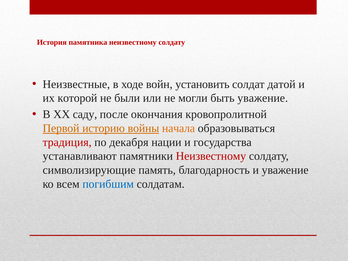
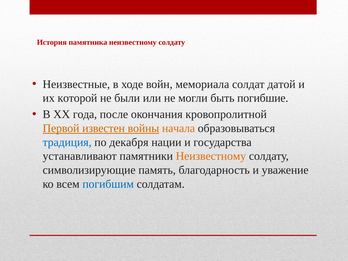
установить: установить -> мемориала
быть уважение: уважение -> погибшие
саду: саду -> года
историю: историю -> известен
традиция colour: red -> blue
Неизвестному at (211, 156) colour: red -> orange
